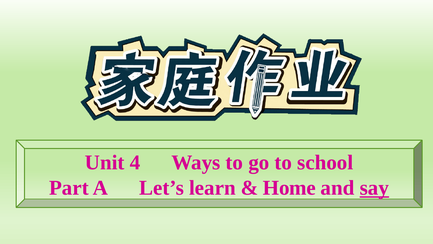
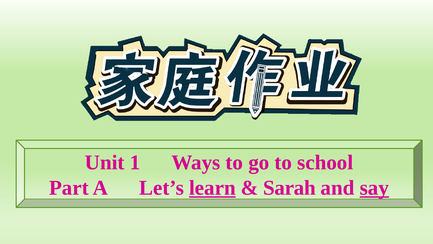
4: 4 -> 1
learn underline: none -> present
Home: Home -> Sarah
